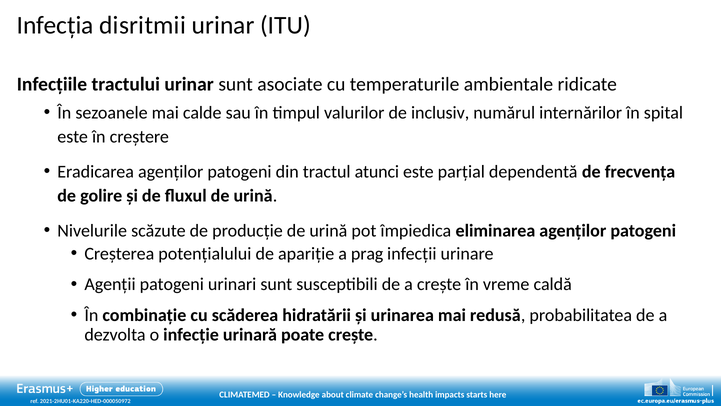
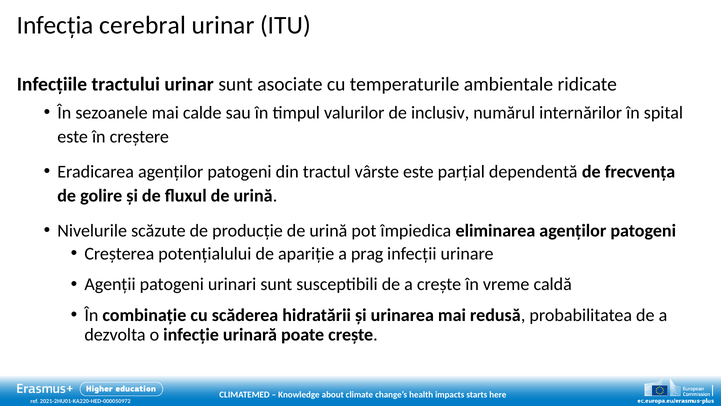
disritmii: disritmii -> cerebral
atunci: atunci -> vârste
